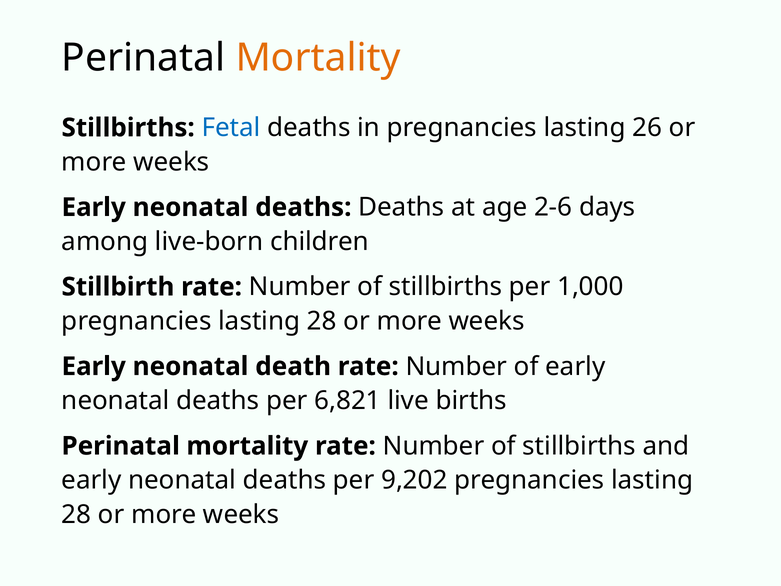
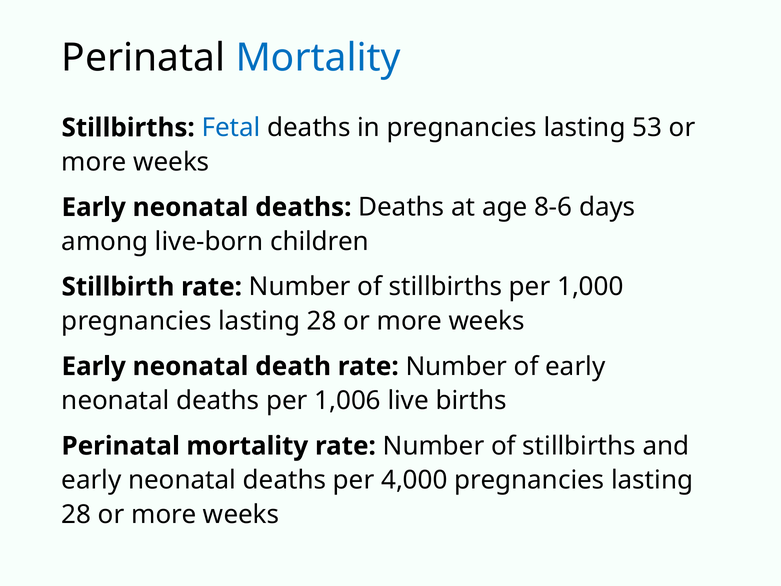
Mortality at (318, 58) colour: orange -> blue
26: 26 -> 53
2-6: 2-6 -> 8-6
6,821: 6,821 -> 1,006
9,202: 9,202 -> 4,000
